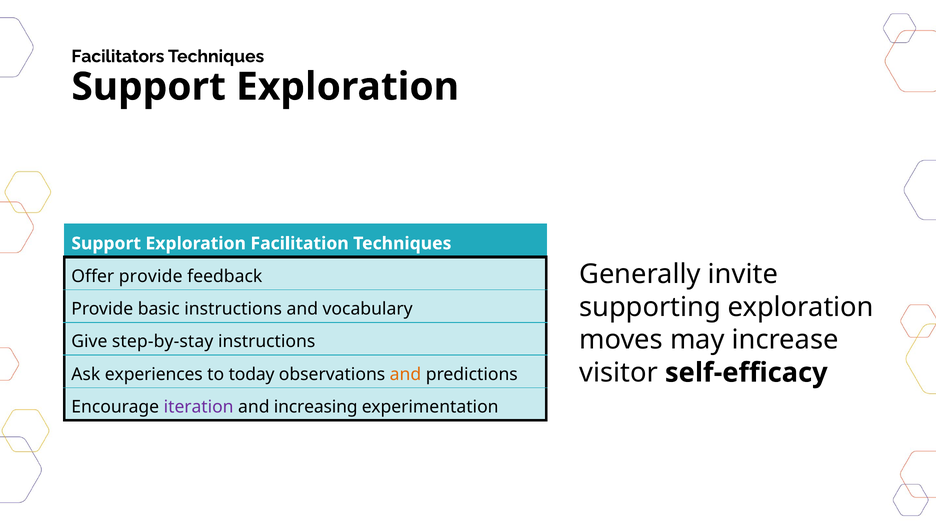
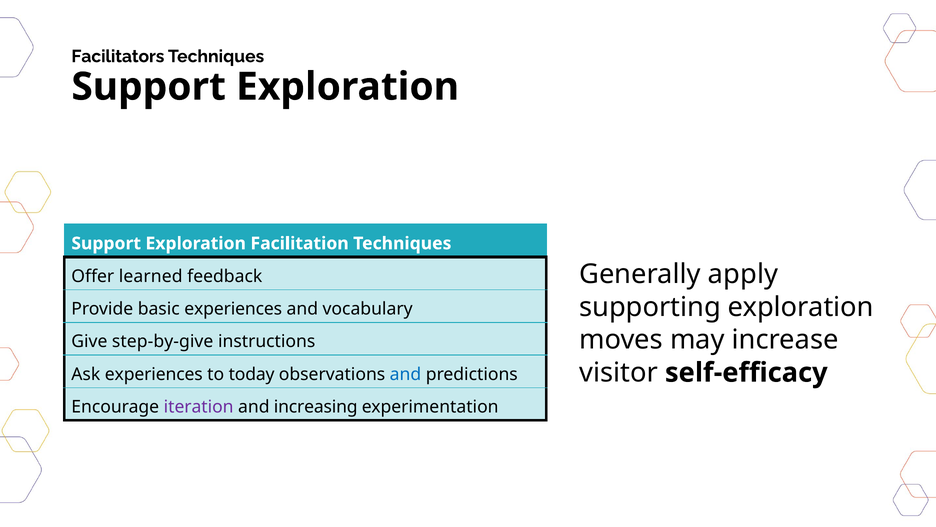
invite: invite -> apply
Offer provide: provide -> learned
basic instructions: instructions -> experiences
step-by-stay: step-by-stay -> step-by-give
and at (405, 374) colour: orange -> blue
